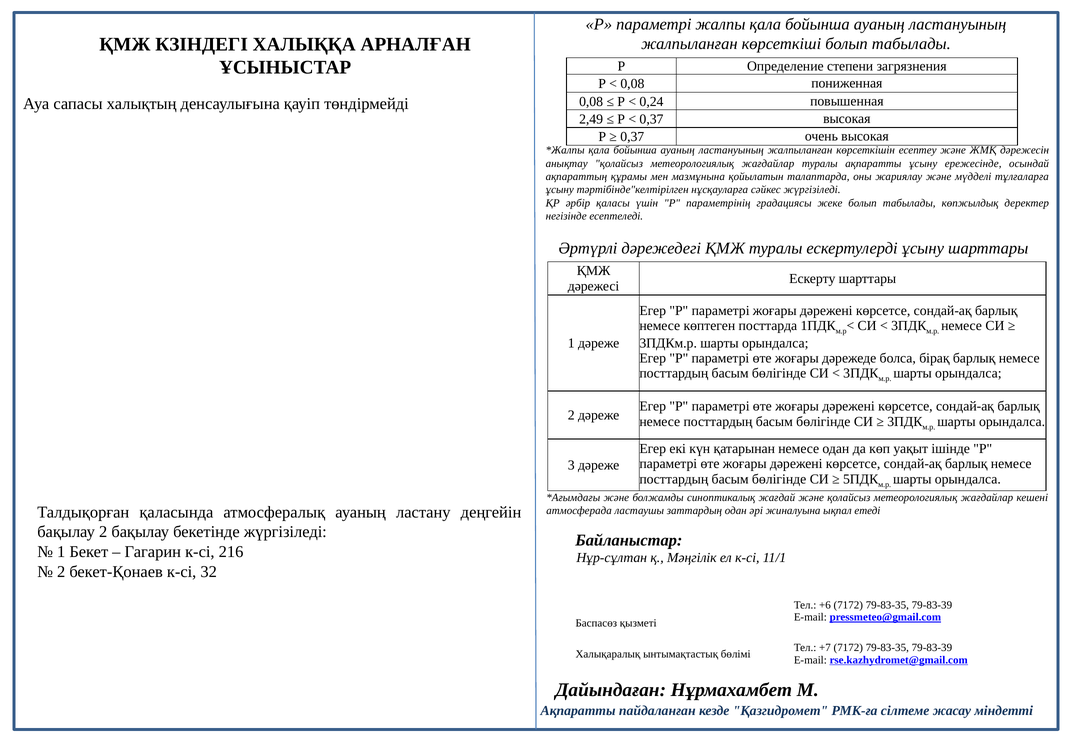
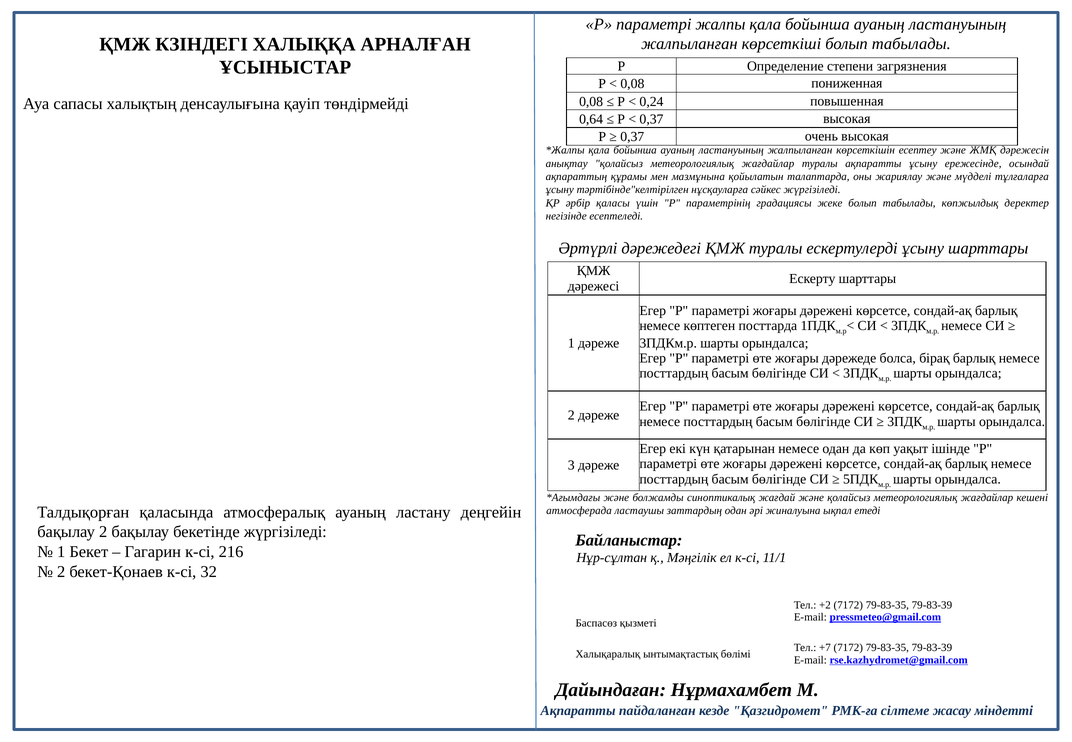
2,49: 2,49 -> 0,64
+6: +6 -> +2
